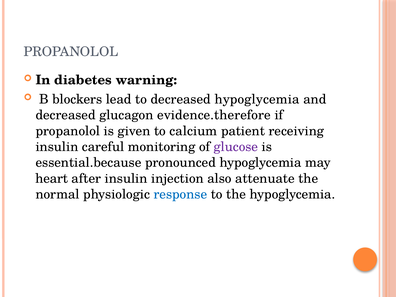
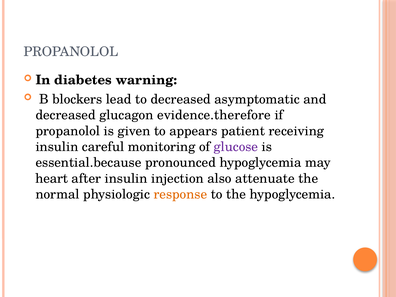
decreased hypoglycemia: hypoglycemia -> asymptomatic
calcium: calcium -> appears
response colour: blue -> orange
